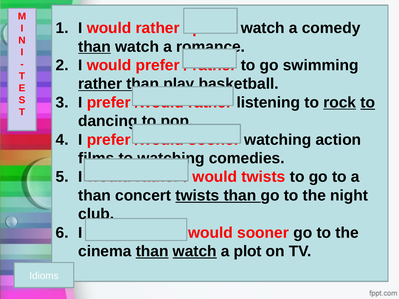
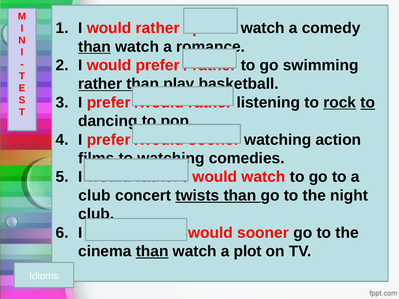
would twists: twists -> watch
than at (95, 196): than -> club
watch at (195, 251) underline: present -> none
